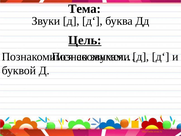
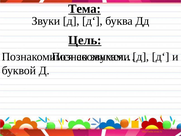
Тема underline: none -> present
